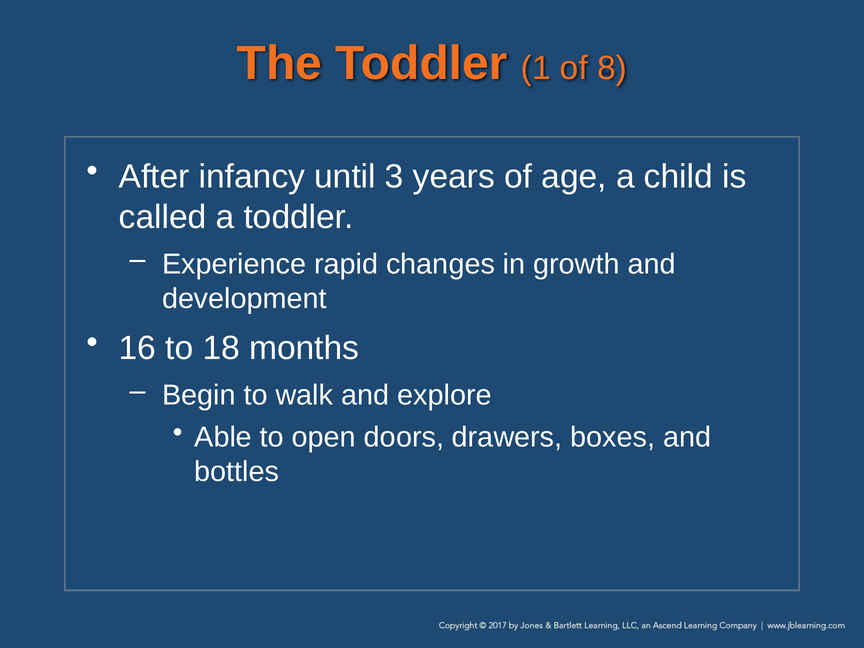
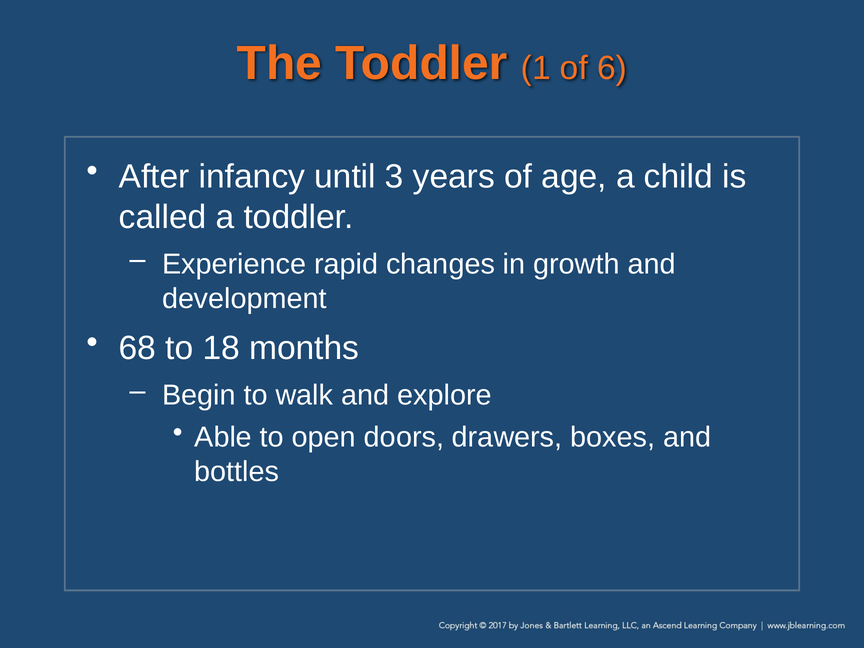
8: 8 -> 6
16: 16 -> 68
